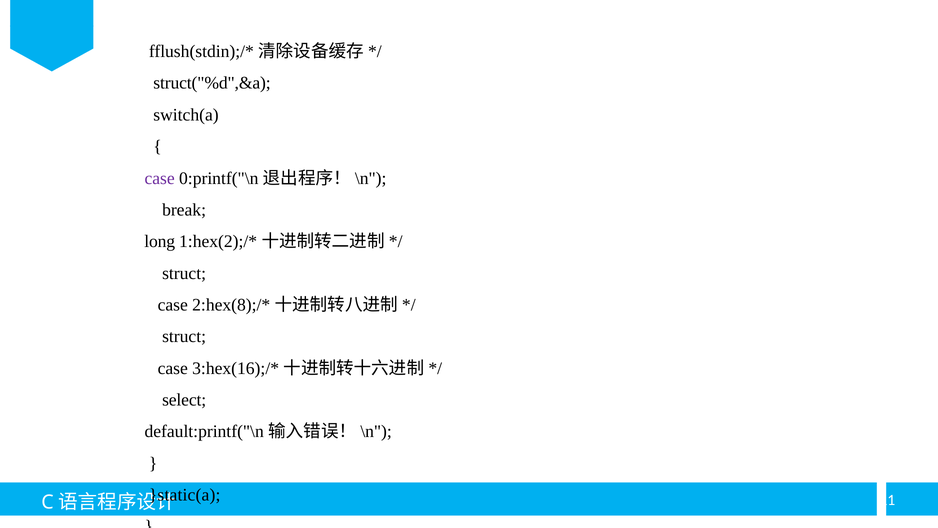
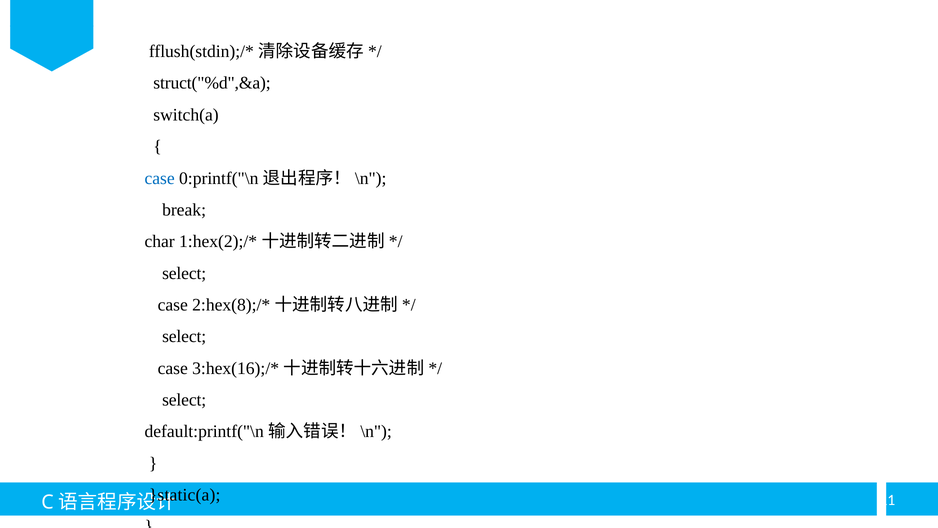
case at (160, 178) colour: purple -> blue
long: long -> char
struct at (184, 273): struct -> select
struct at (184, 336): struct -> select
